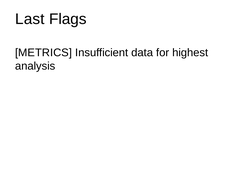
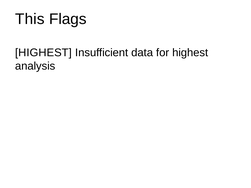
Last: Last -> This
METRICS at (43, 53): METRICS -> HIGHEST
